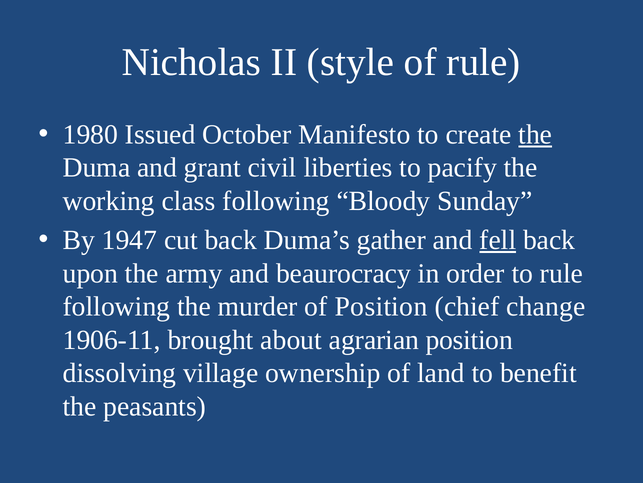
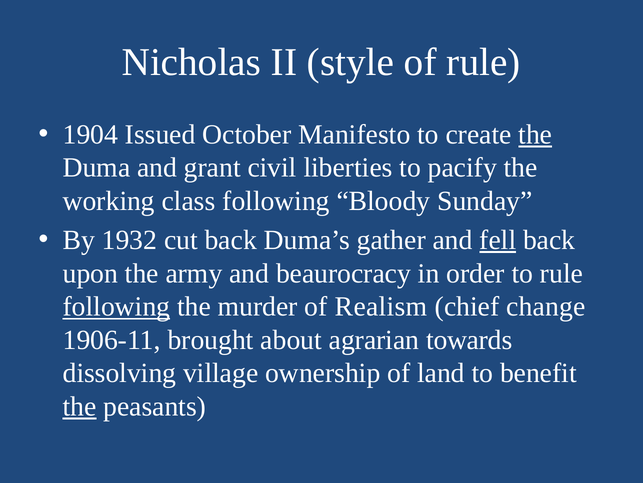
1980: 1980 -> 1904
1947: 1947 -> 1932
following at (116, 306) underline: none -> present
of Position: Position -> Realism
agrarian position: position -> towards
the at (80, 406) underline: none -> present
